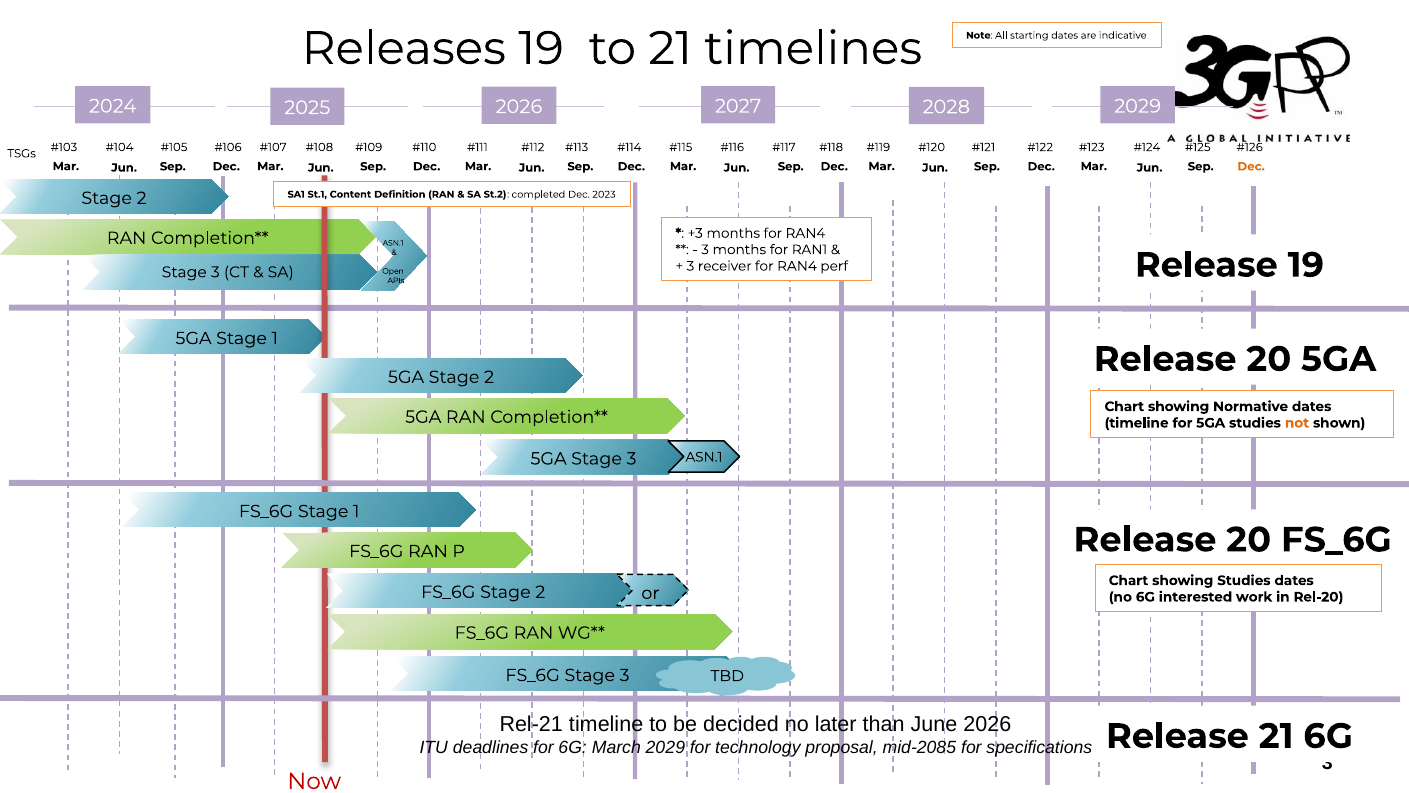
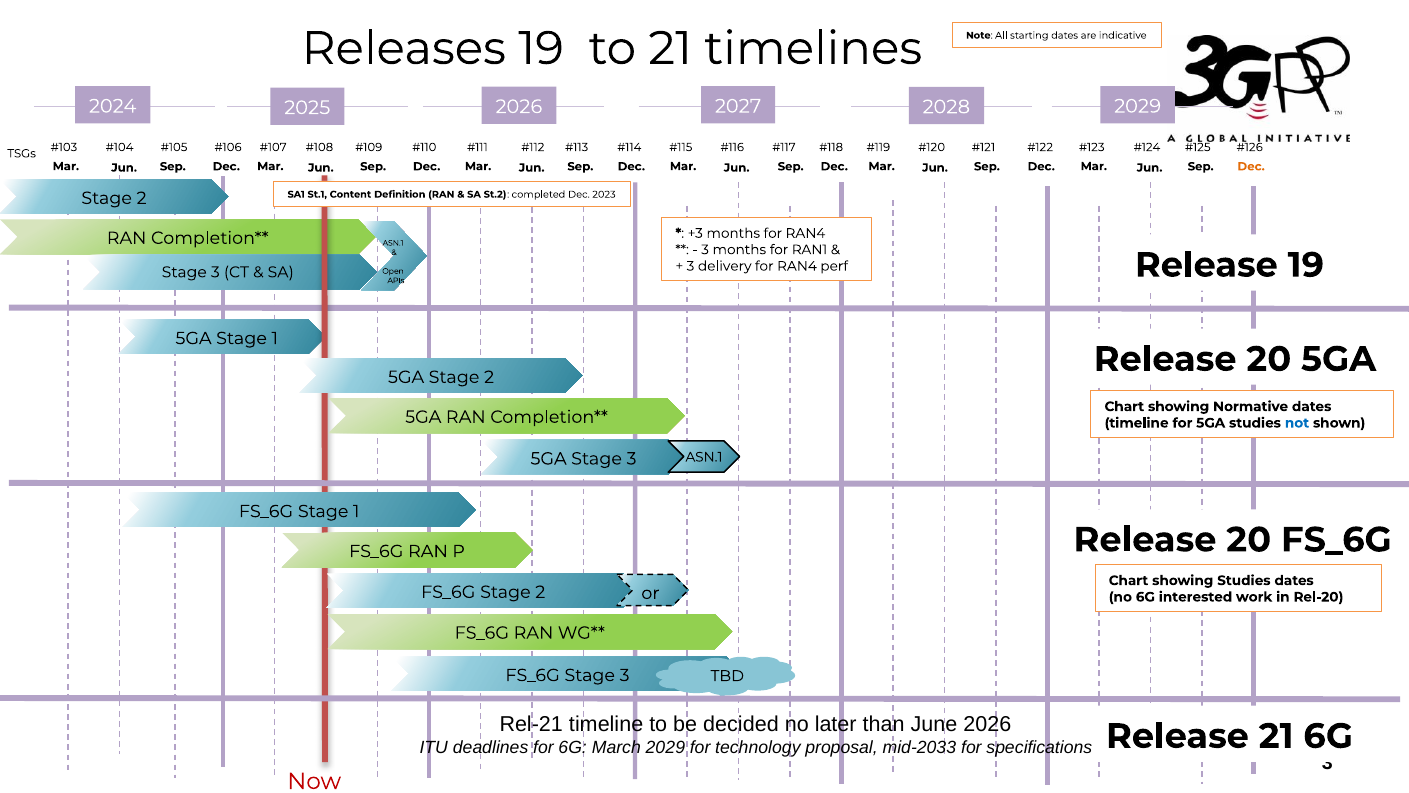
receiver: receiver -> delivery
not colour: orange -> blue
mid-2085: mid-2085 -> mid-2033
